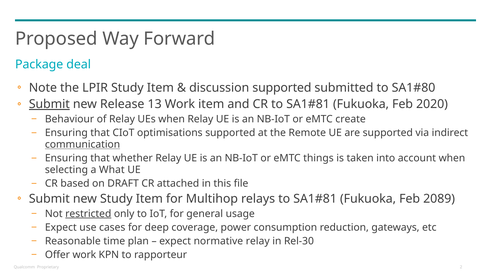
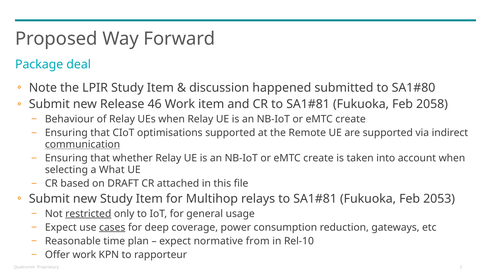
discussion supported: supported -> happened
Submit at (49, 104) underline: present -> none
13: 13 -> 46
2020: 2020 -> 2058
things at (318, 158): things -> create
2089: 2089 -> 2053
cases underline: none -> present
normative relay: relay -> from
Rel-30: Rel-30 -> Rel-10
